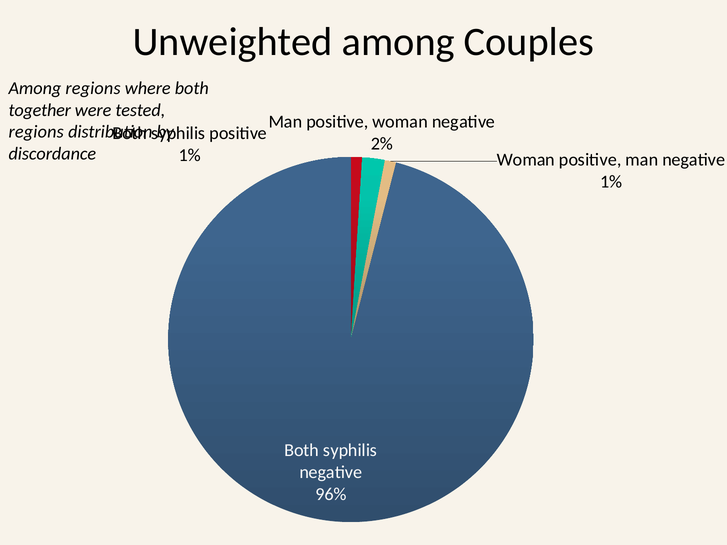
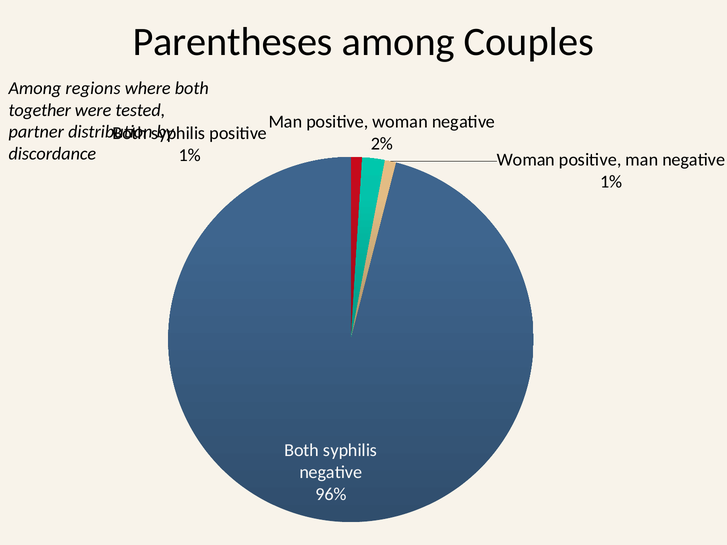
Unweighted: Unweighted -> Parentheses
regions at (36, 132): regions -> partner
